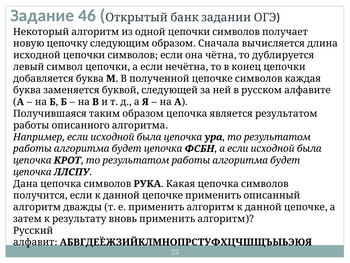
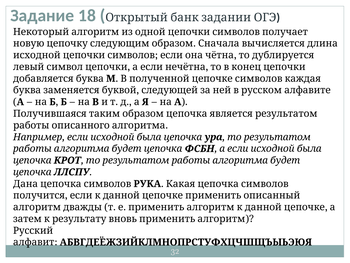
46: 46 -> 18
